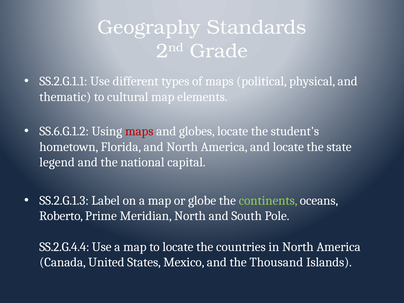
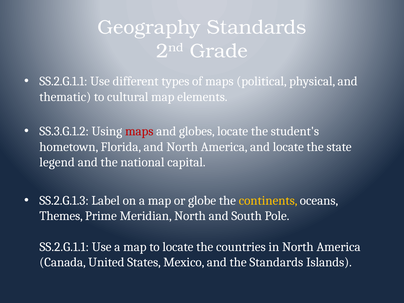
SS.6.G.1.2: SS.6.G.1.2 -> SS.3.G.1.2
continents colour: light green -> yellow
Roberto: Roberto -> Themes
SS.2.G.4.4 at (64, 247): SS.2.G.4.4 -> SS.2.G.1.1
the Thousand: Thousand -> Standards
